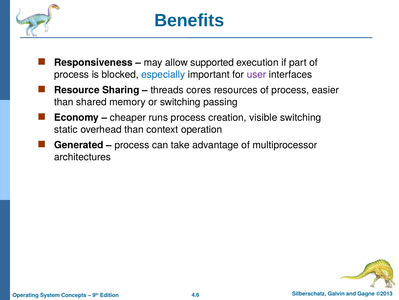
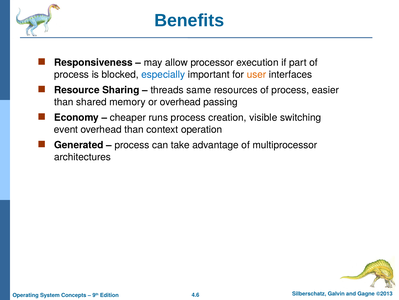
supported: supported -> processor
user colour: purple -> orange
cores: cores -> same
or switching: switching -> overhead
static: static -> event
